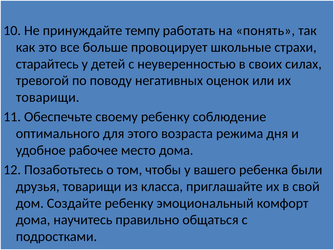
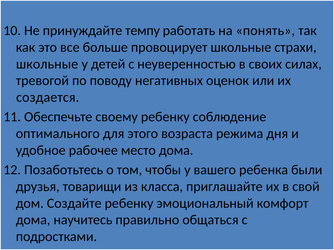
старайтесь at (47, 64): старайтесь -> школьные
товарищи at (48, 97): товарищи -> создается
